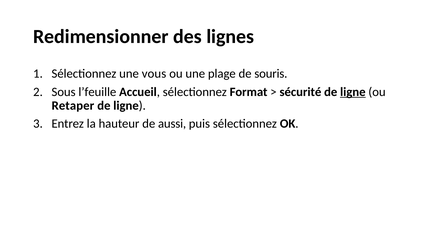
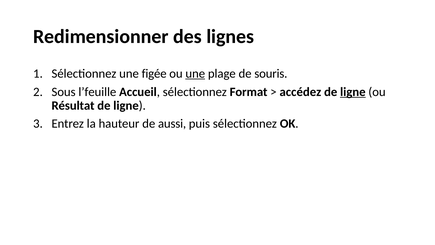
vous: vous -> figée
une at (195, 74) underline: none -> present
sécurité: sécurité -> accédez
Retaper: Retaper -> Résultat
